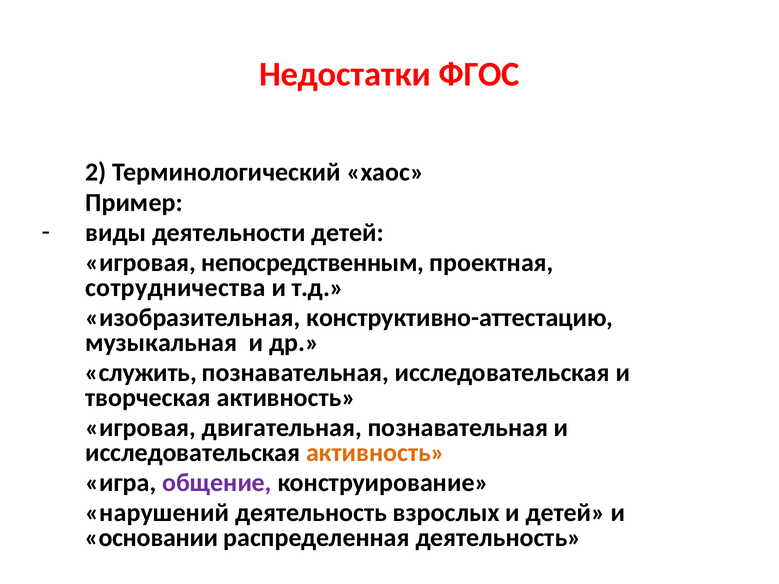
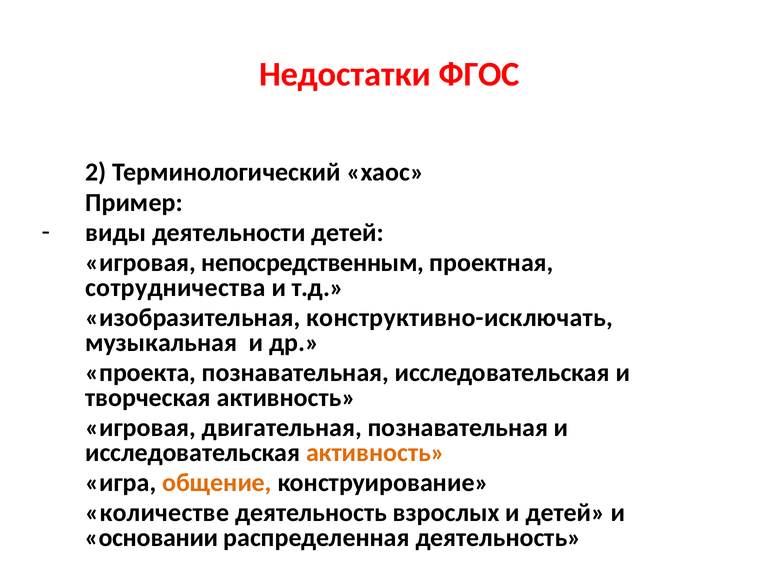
конструктивно-аттестацию: конструктивно-аттестацию -> конструктивно-исключать
служить: служить -> проекта
общение colour: purple -> orange
нарушений: нарушений -> количестве
